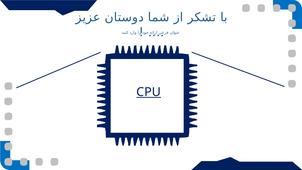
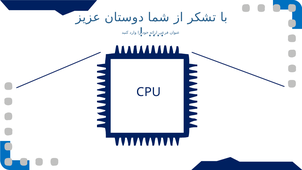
CPU underline: present -> none
